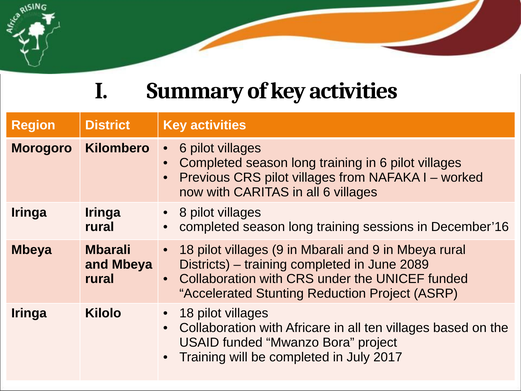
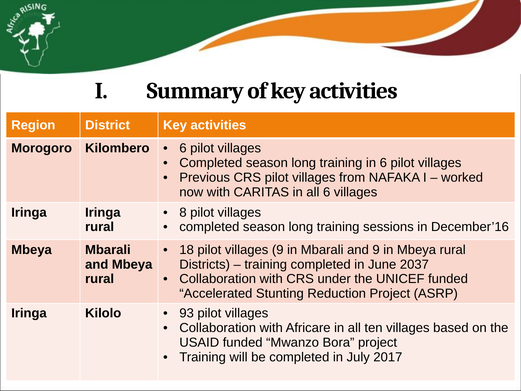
2089: 2089 -> 2037
18 at (187, 313): 18 -> 93
